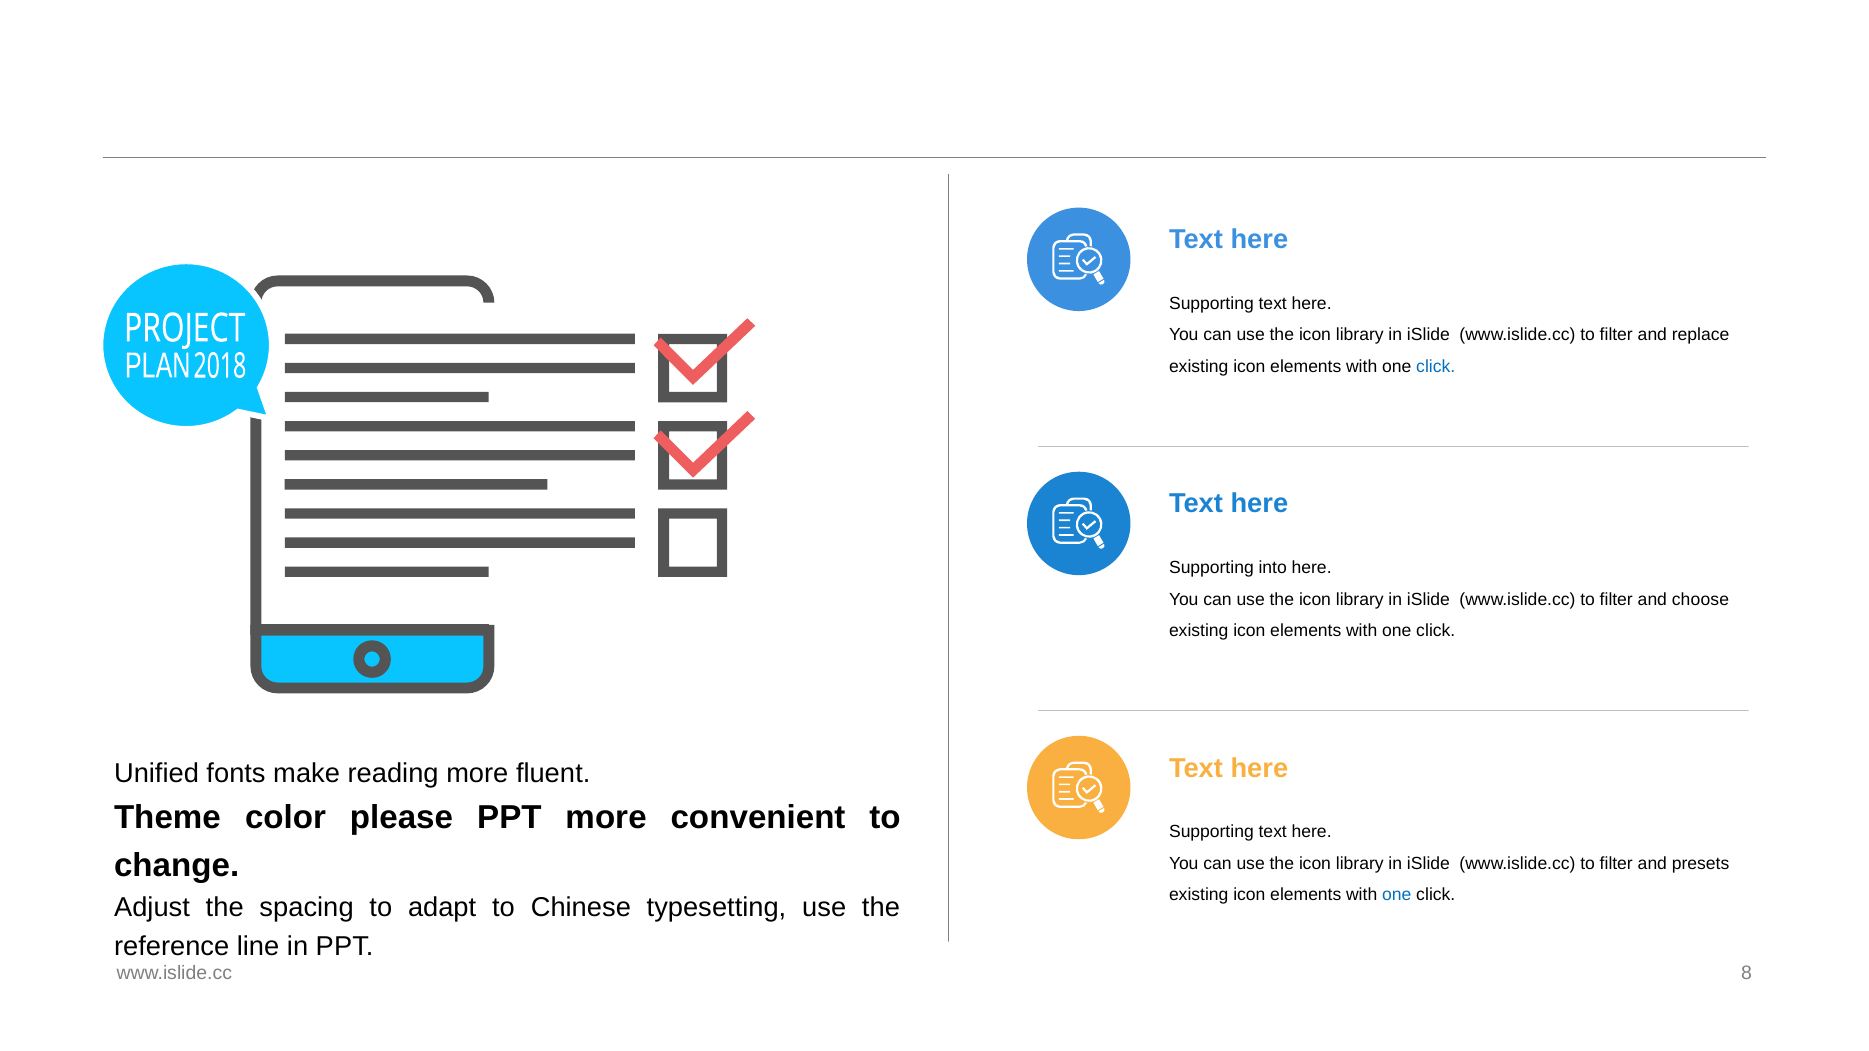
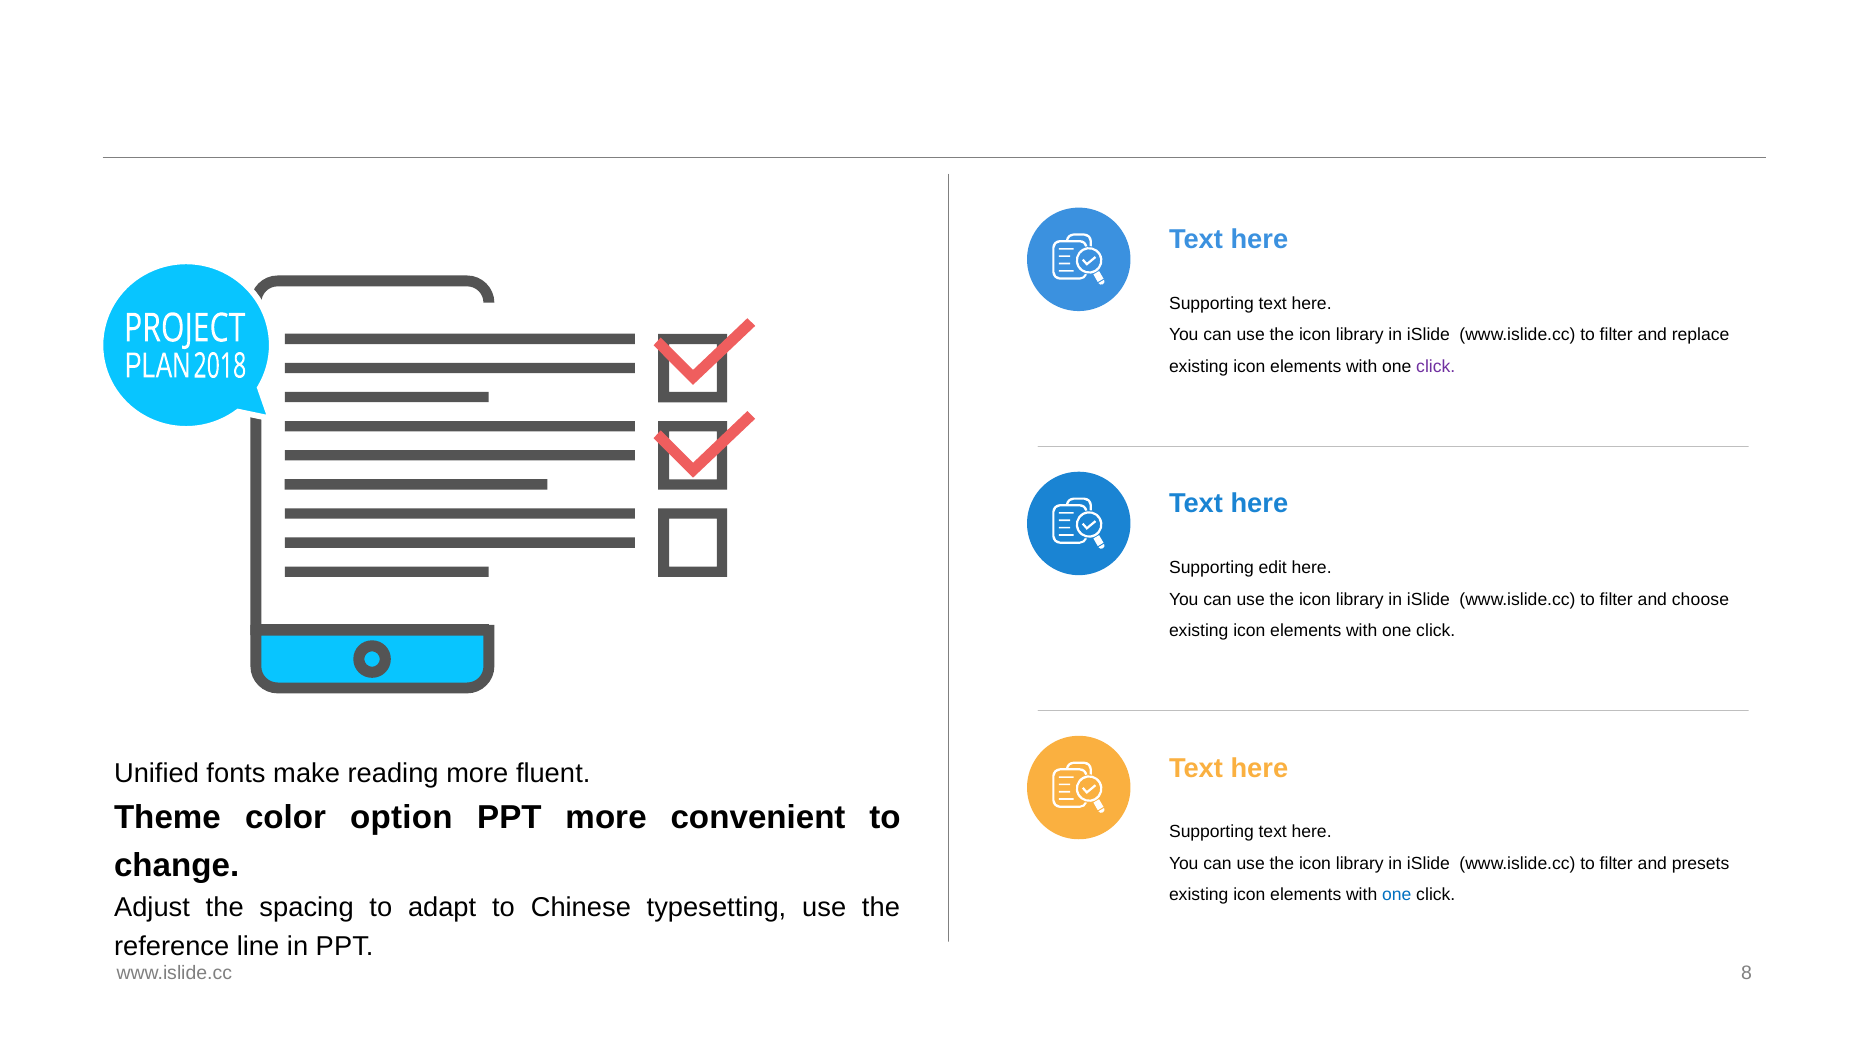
click at (1436, 367) colour: blue -> purple
into: into -> edit
please: please -> option
